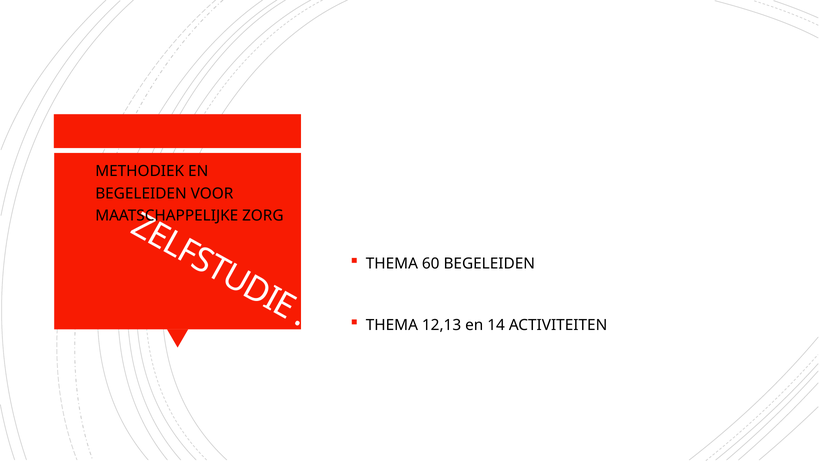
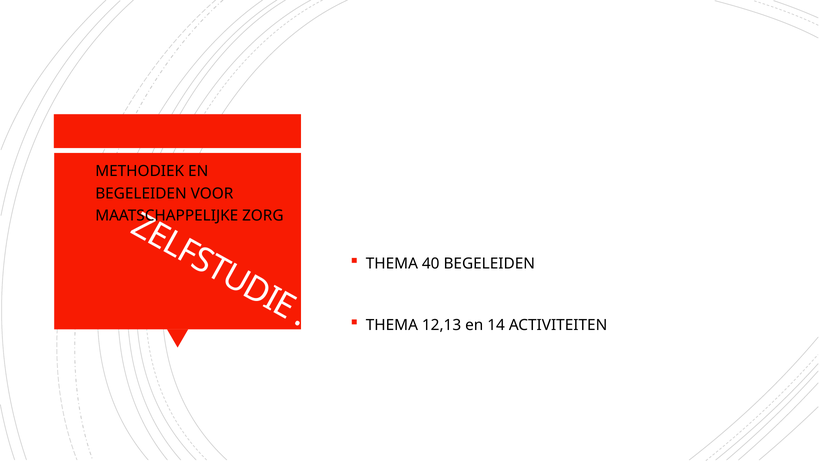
60: 60 -> 40
